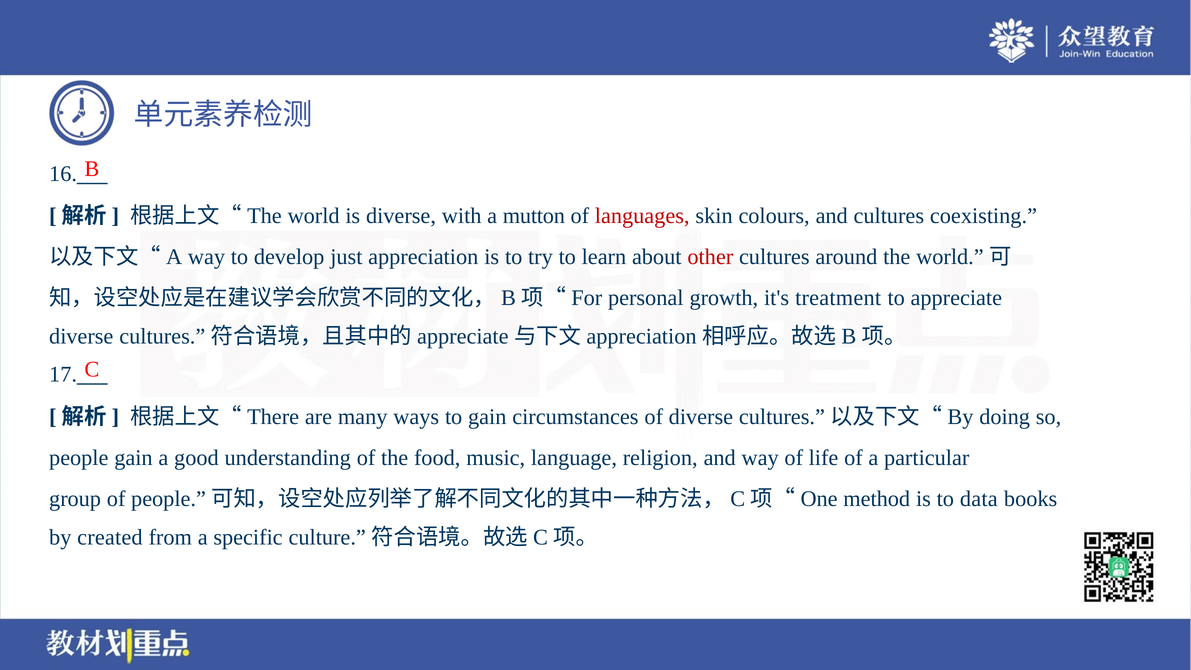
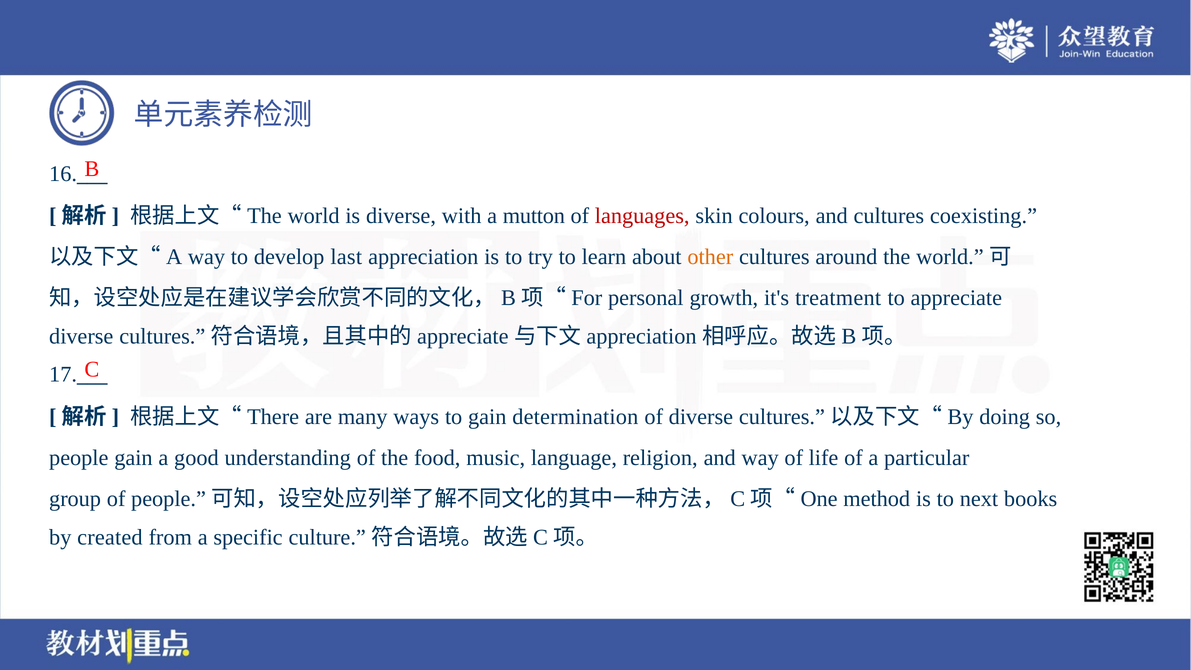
just: just -> last
other colour: red -> orange
circumstances: circumstances -> determination
data: data -> next
